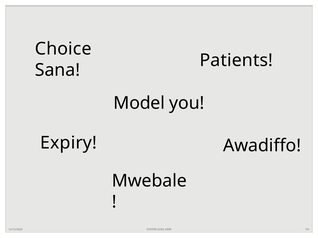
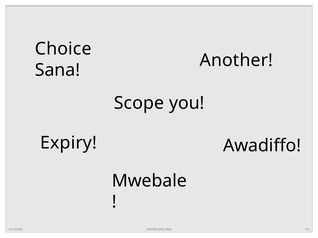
Patients: Patients -> Another
Model: Model -> Scope
